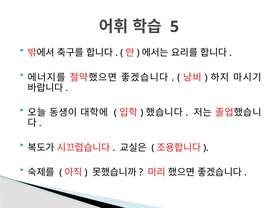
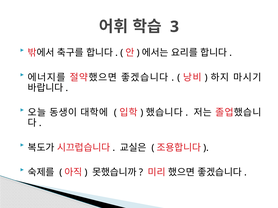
5: 5 -> 3
